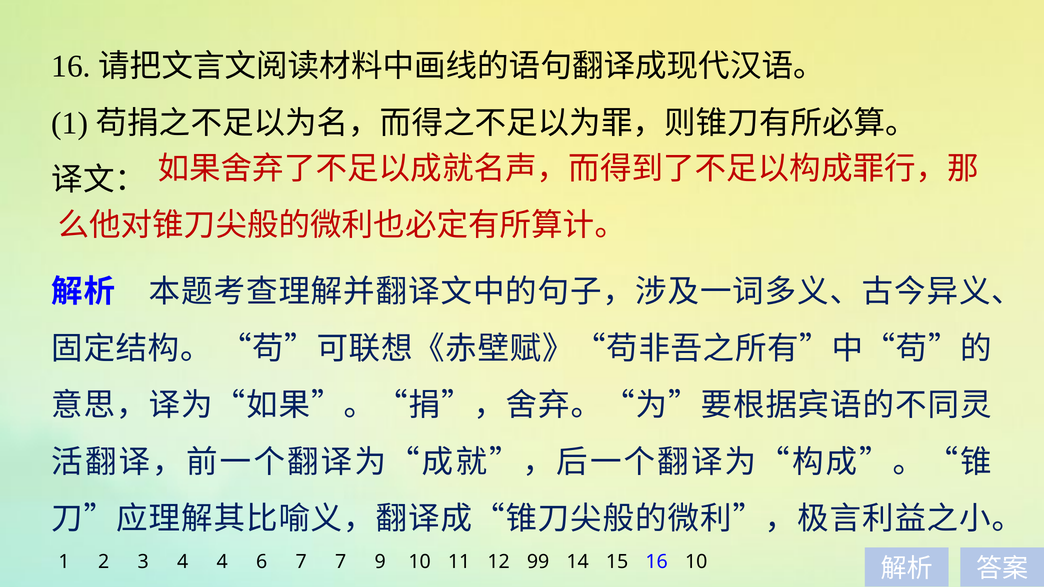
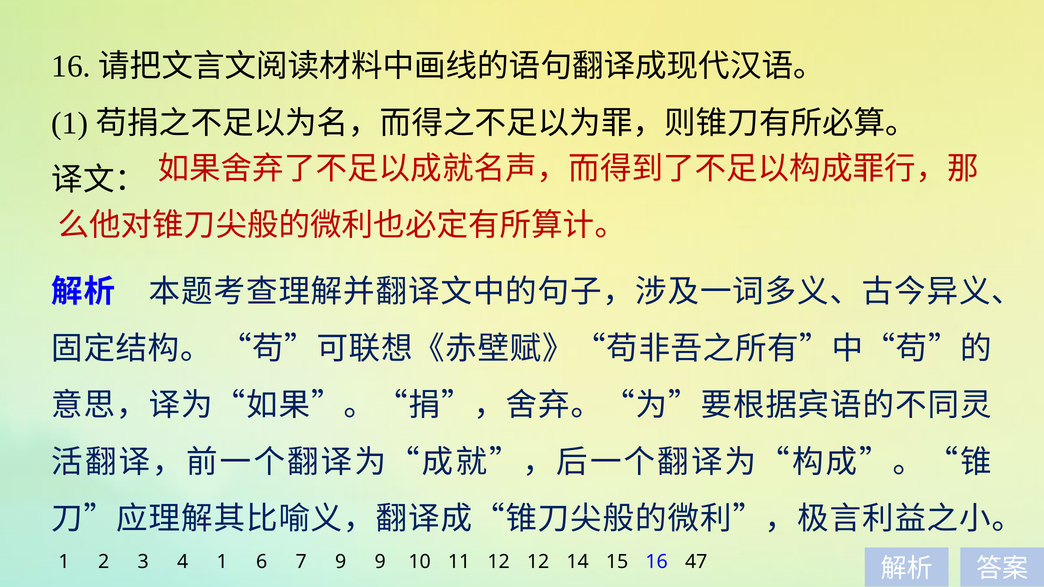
4 4: 4 -> 1
7 7: 7 -> 9
12 99: 99 -> 12
16 10: 10 -> 47
